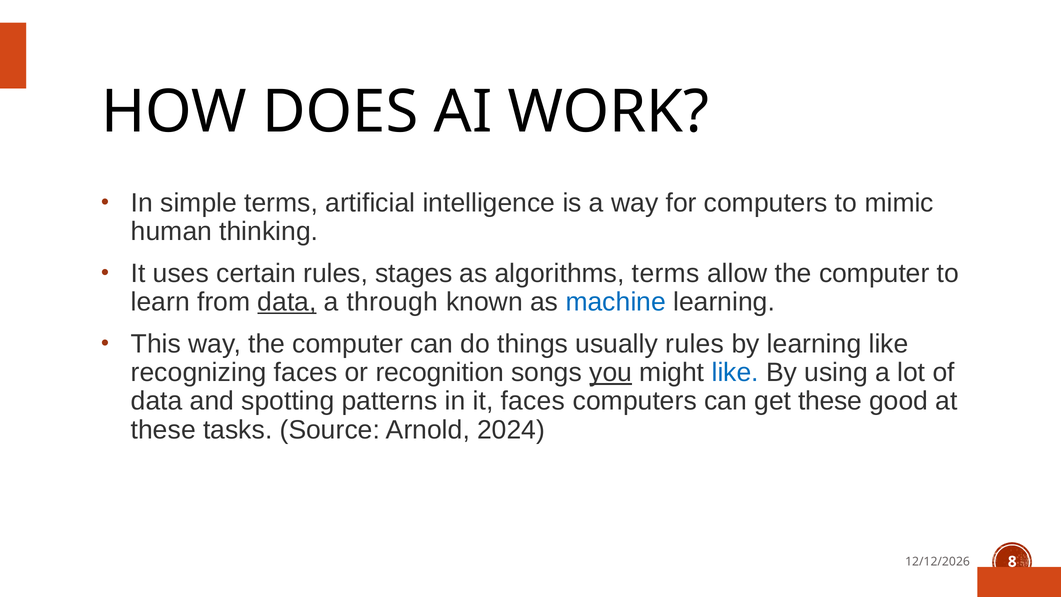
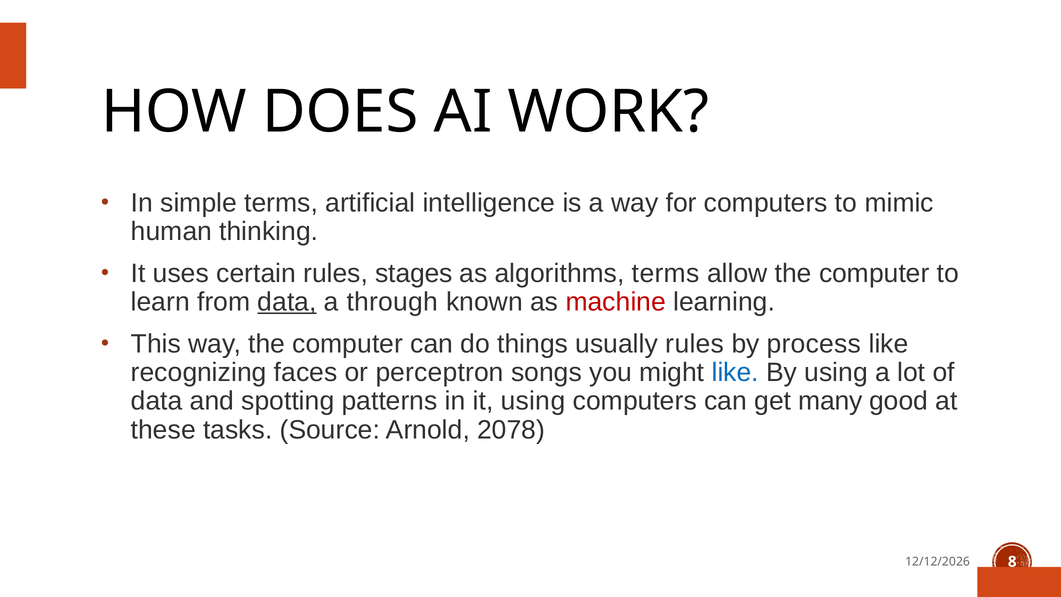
machine colour: blue -> red
by learning: learning -> process
recognition: recognition -> perceptron
you underline: present -> none
it faces: faces -> using
get these: these -> many
2024: 2024 -> 2078
